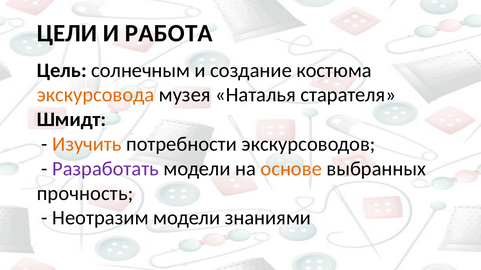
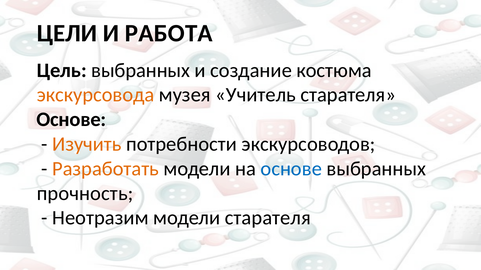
Цель солнечным: солнечным -> выбранных
Наталья: Наталья -> Учитель
Шмидт at (71, 120): Шмидт -> Основе
Разработать colour: purple -> orange
основе at (291, 169) colour: orange -> blue
модели знаниями: знаниями -> старателя
